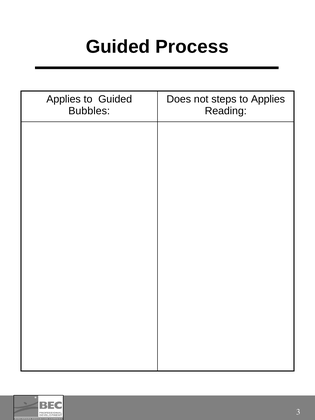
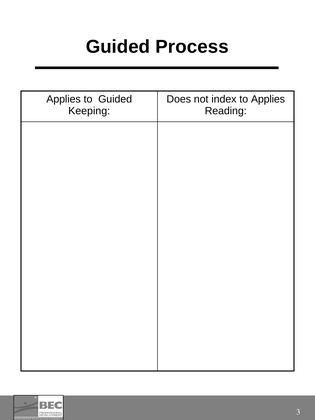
steps: steps -> index
Bubbles: Bubbles -> Keeping
